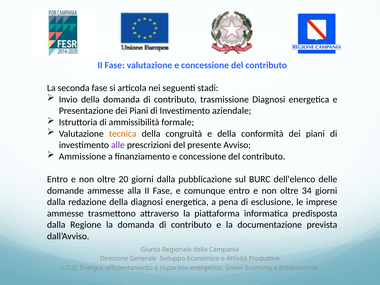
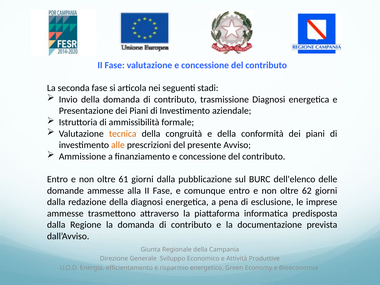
alle colour: purple -> orange
20: 20 -> 61
34: 34 -> 62
